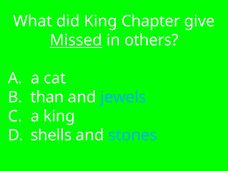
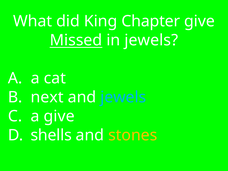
in others: others -> jewels
than: than -> next
a king: king -> give
stones colour: light blue -> yellow
